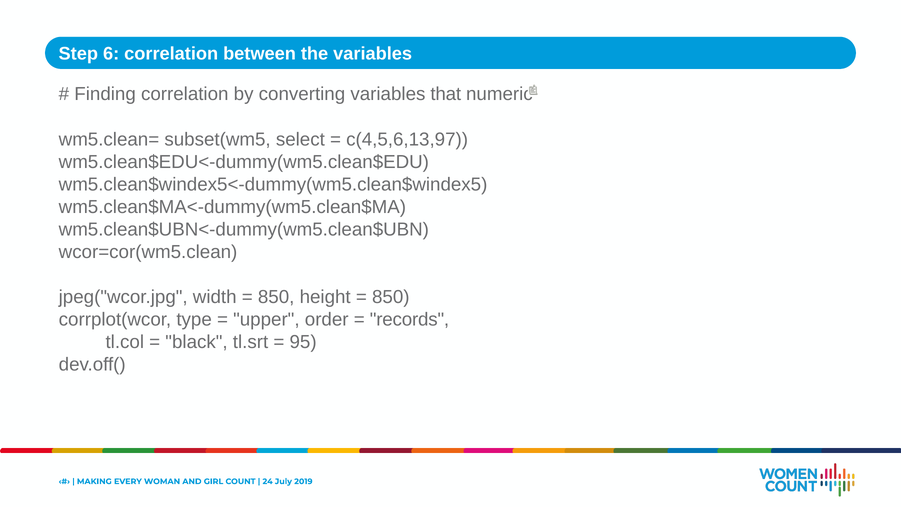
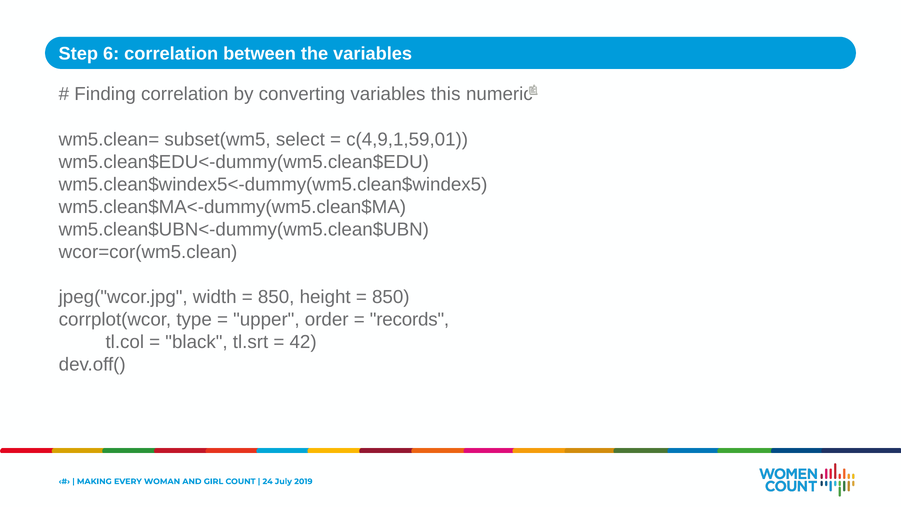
that: that -> this
c(4,5,6,13,97: c(4,5,6,13,97 -> c(4,9,1,59,01
95: 95 -> 42
